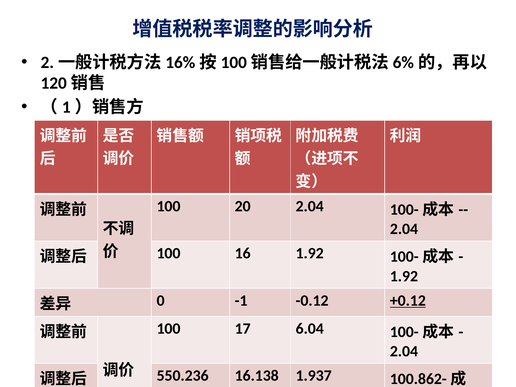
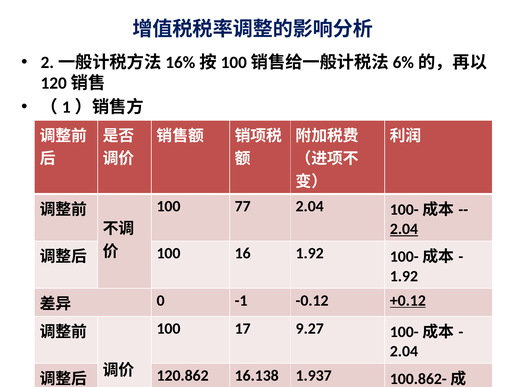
20: 20 -> 77
2.04 at (404, 229) underline: none -> present
6.04: 6.04 -> 9.27
550.236: 550.236 -> 120.862
